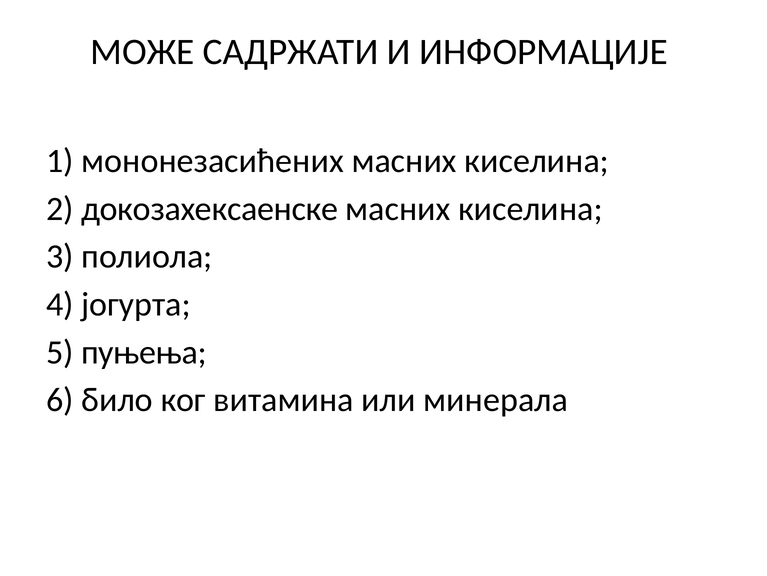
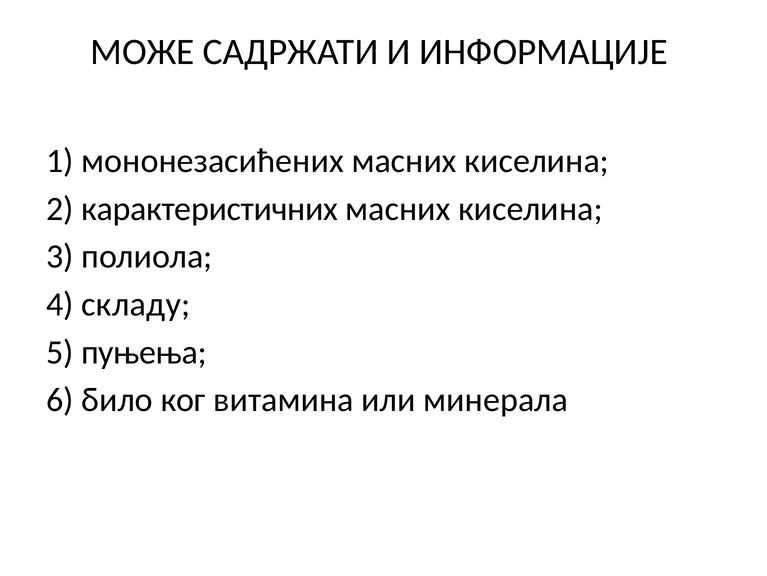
докозахексаенске: докозахексаенске -> карактеристичних
јогурта: јогурта -> складу
